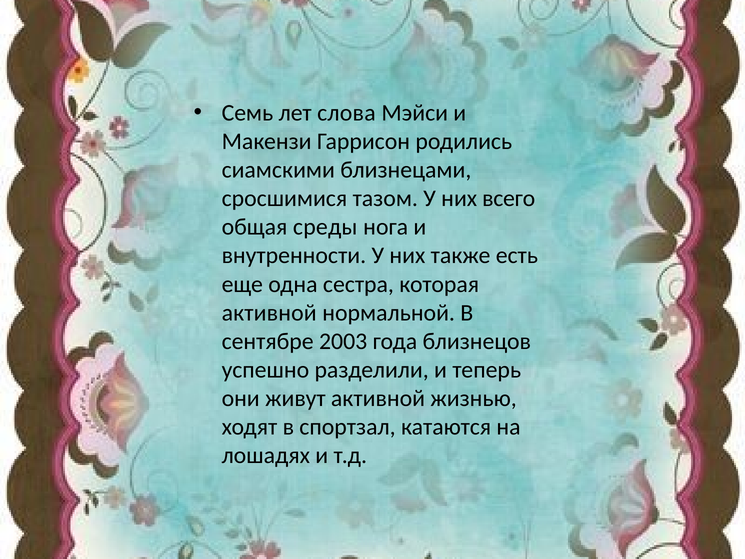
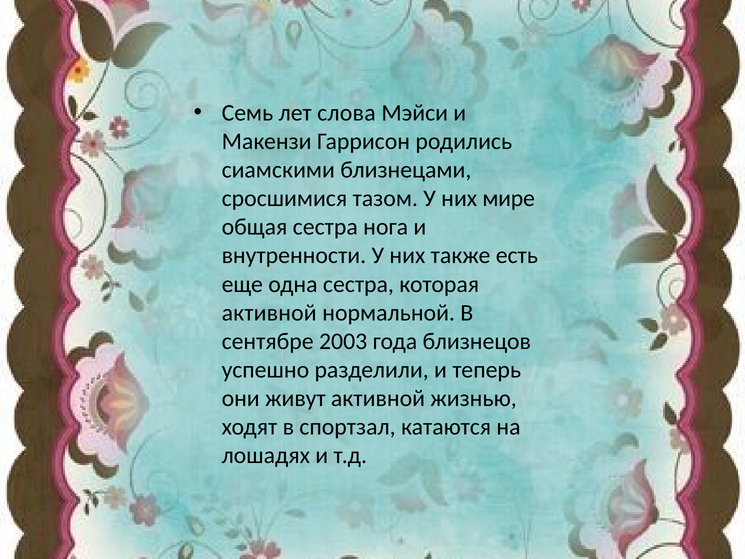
всего: всего -> мире
общая среды: среды -> сестра
